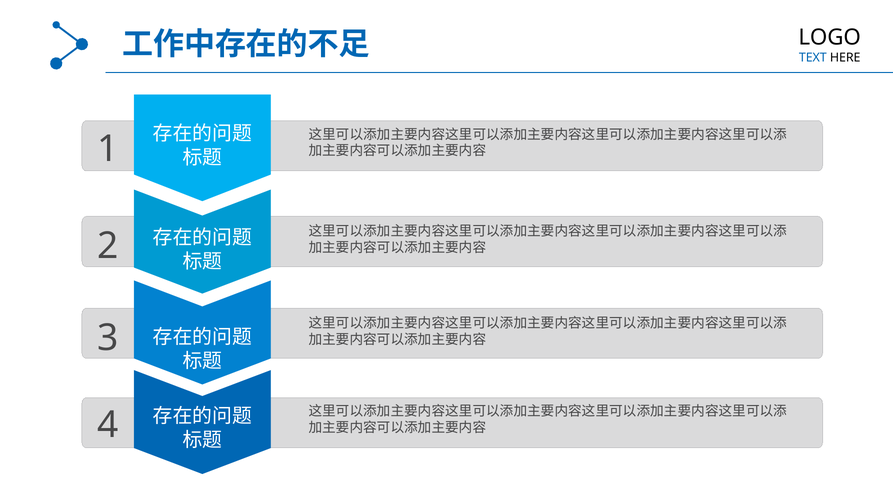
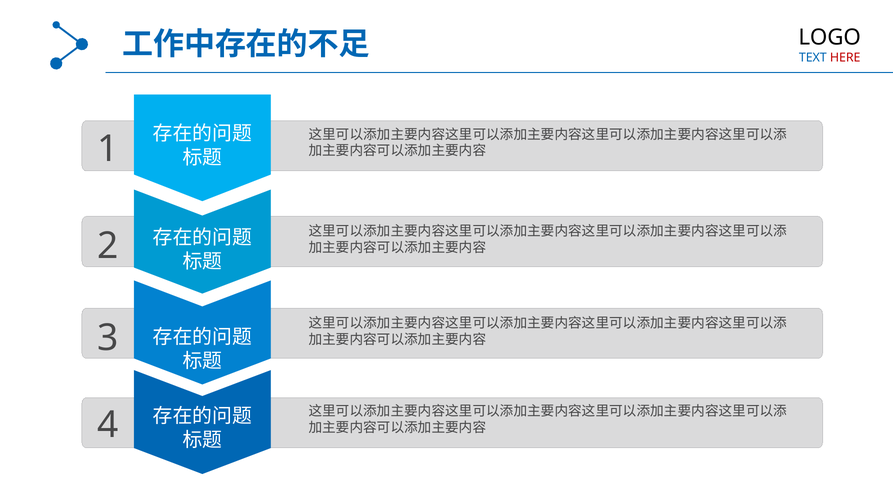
HERE colour: black -> red
